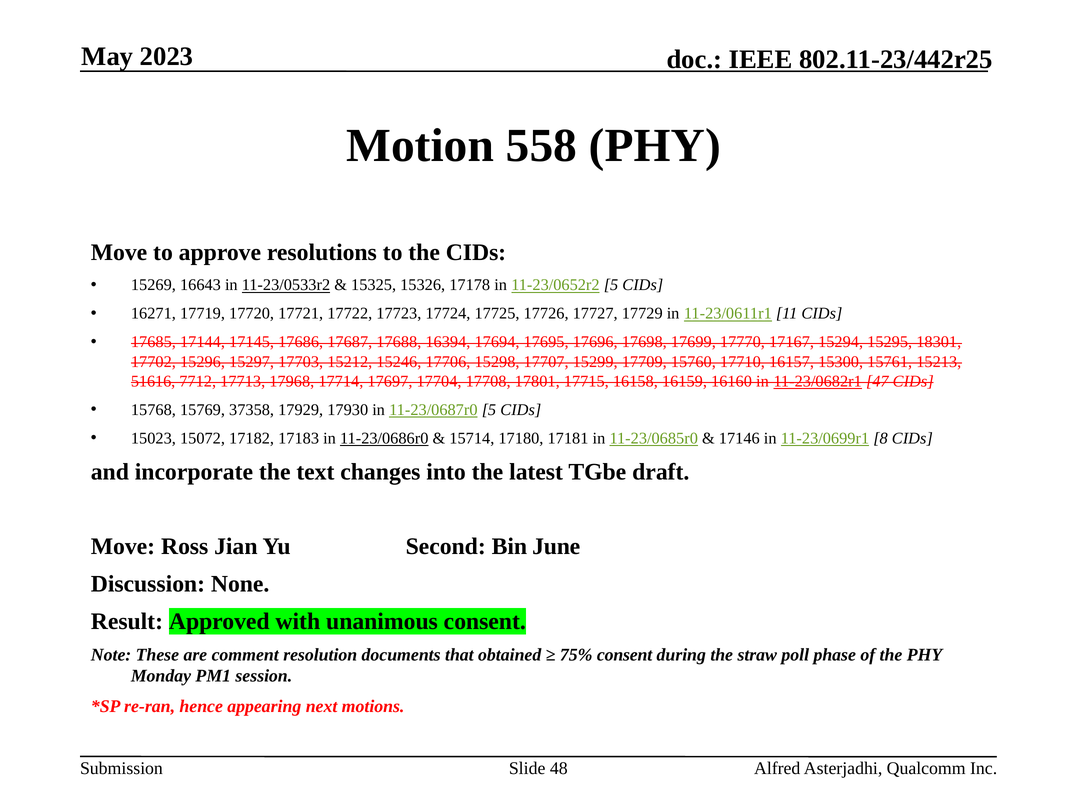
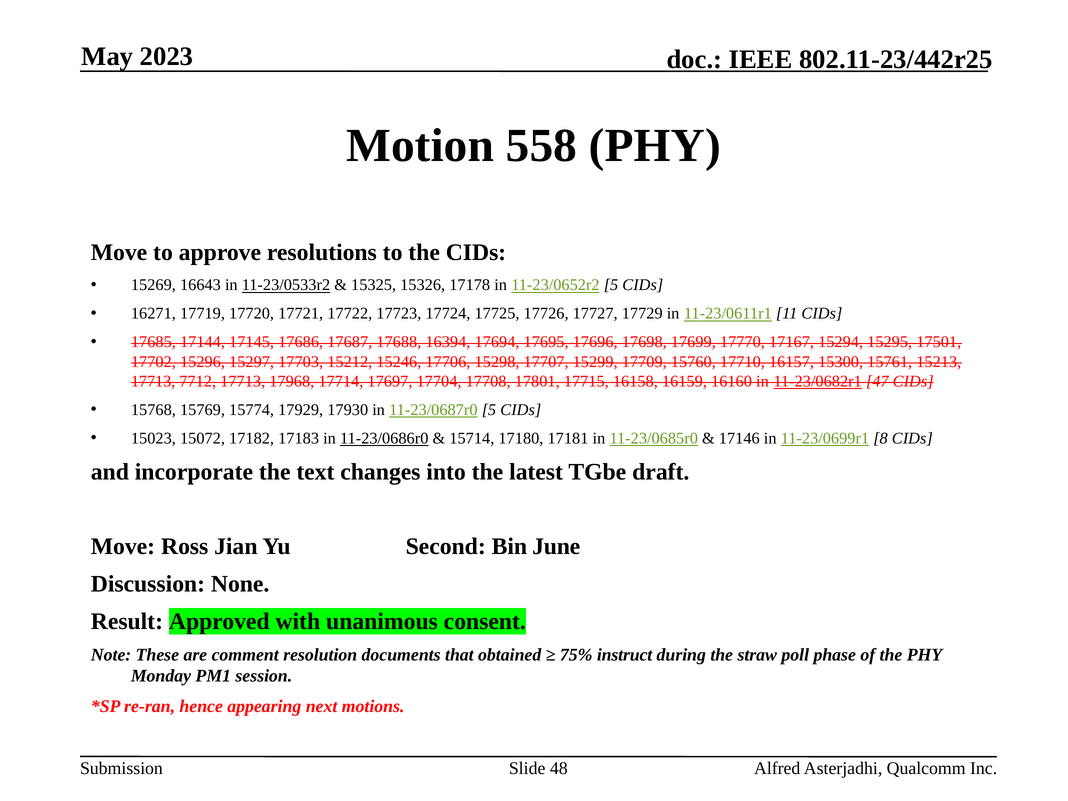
18301: 18301 -> 17501
51616 at (153, 381): 51616 -> 17713
37358: 37358 -> 15774
75% consent: consent -> instruct
